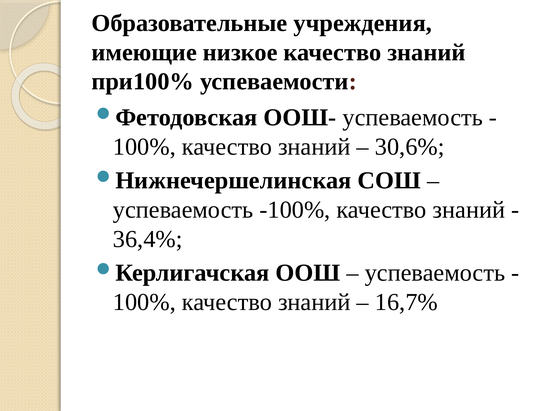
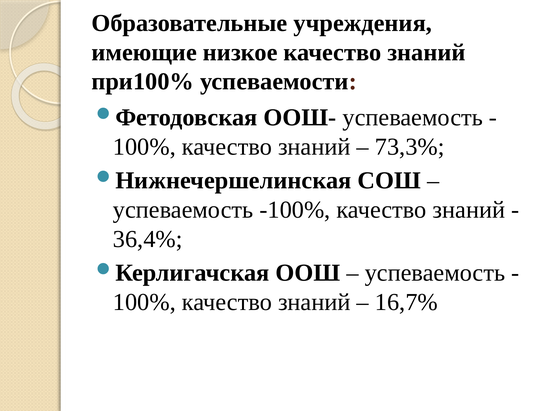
30,6%: 30,6% -> 73,3%
